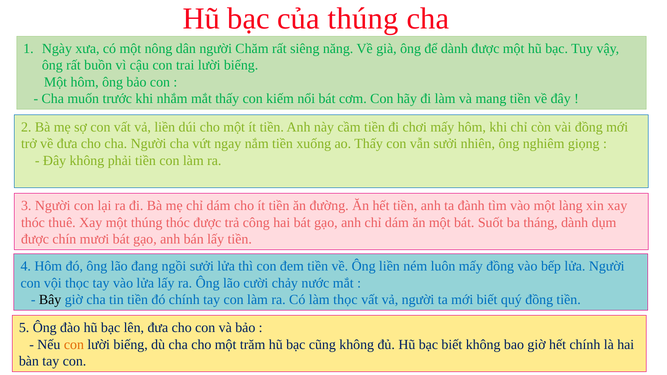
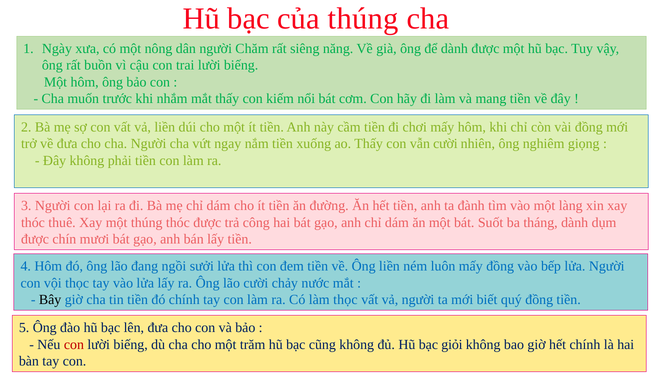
vẫn sưởi: sưởi -> cười
con at (74, 345) colour: orange -> red
bạc biết: biết -> giỏi
